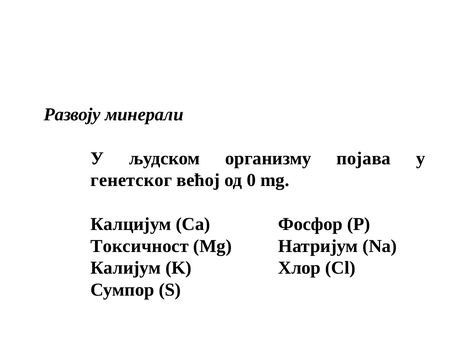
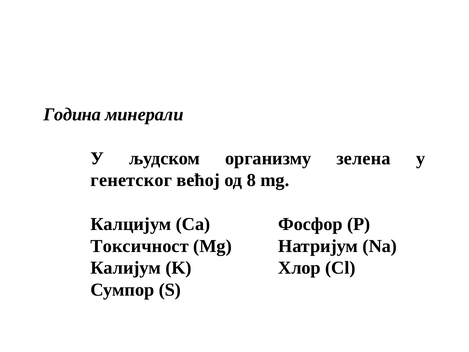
Развоју: Развоју -> Година
појава: појава -> зелена
0: 0 -> 8
